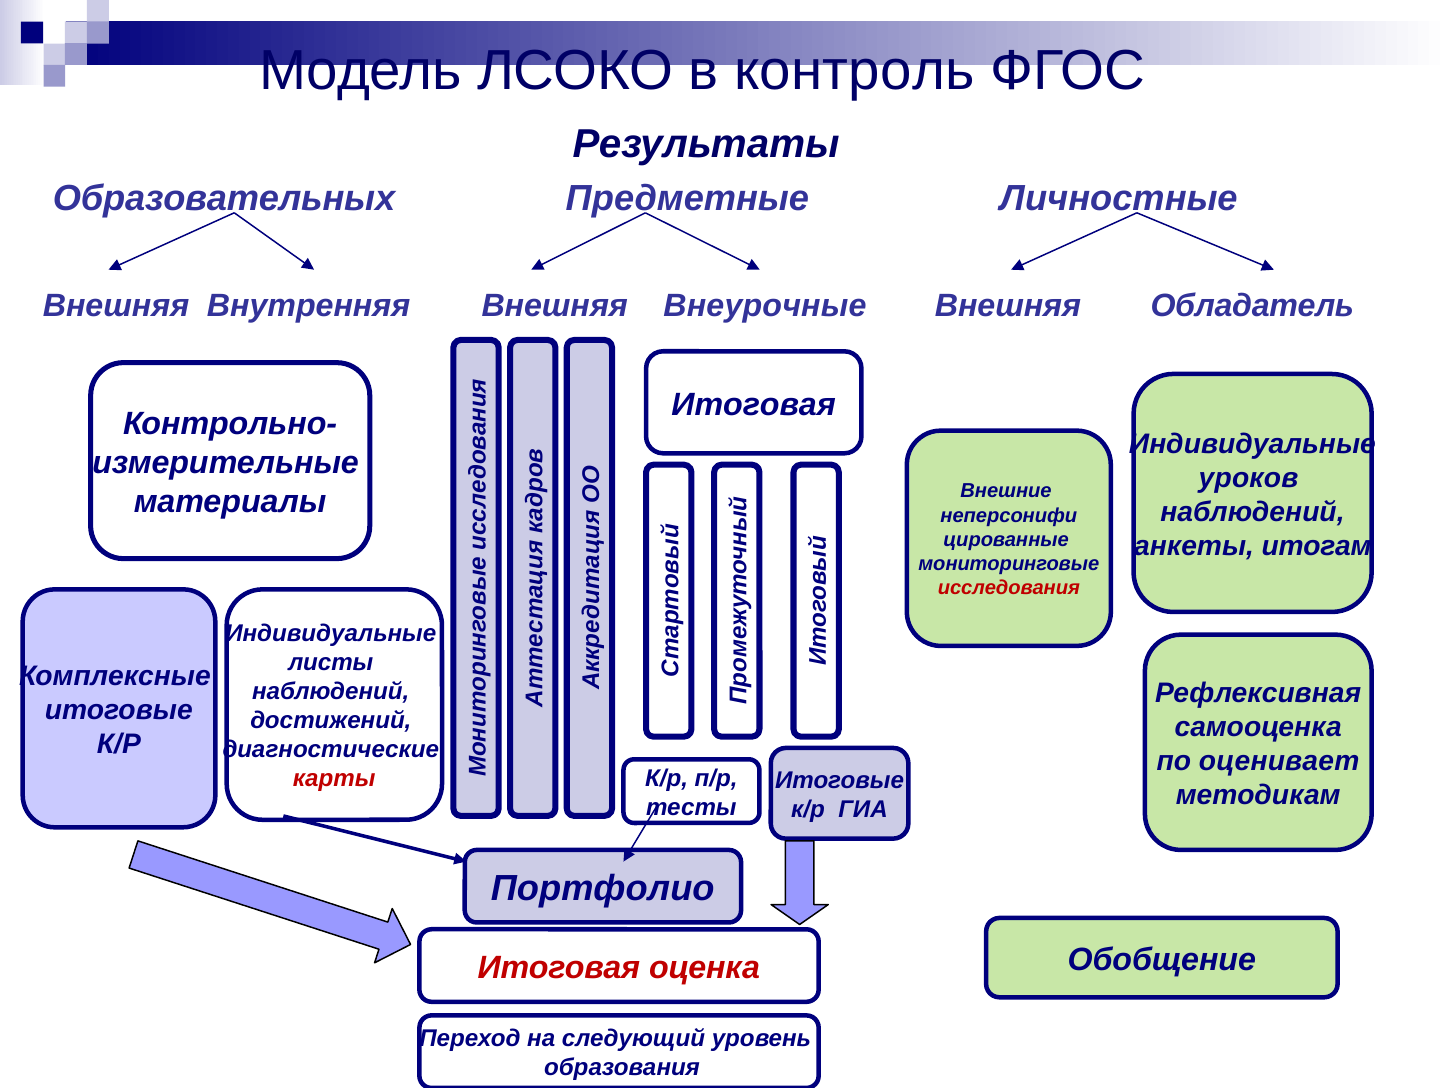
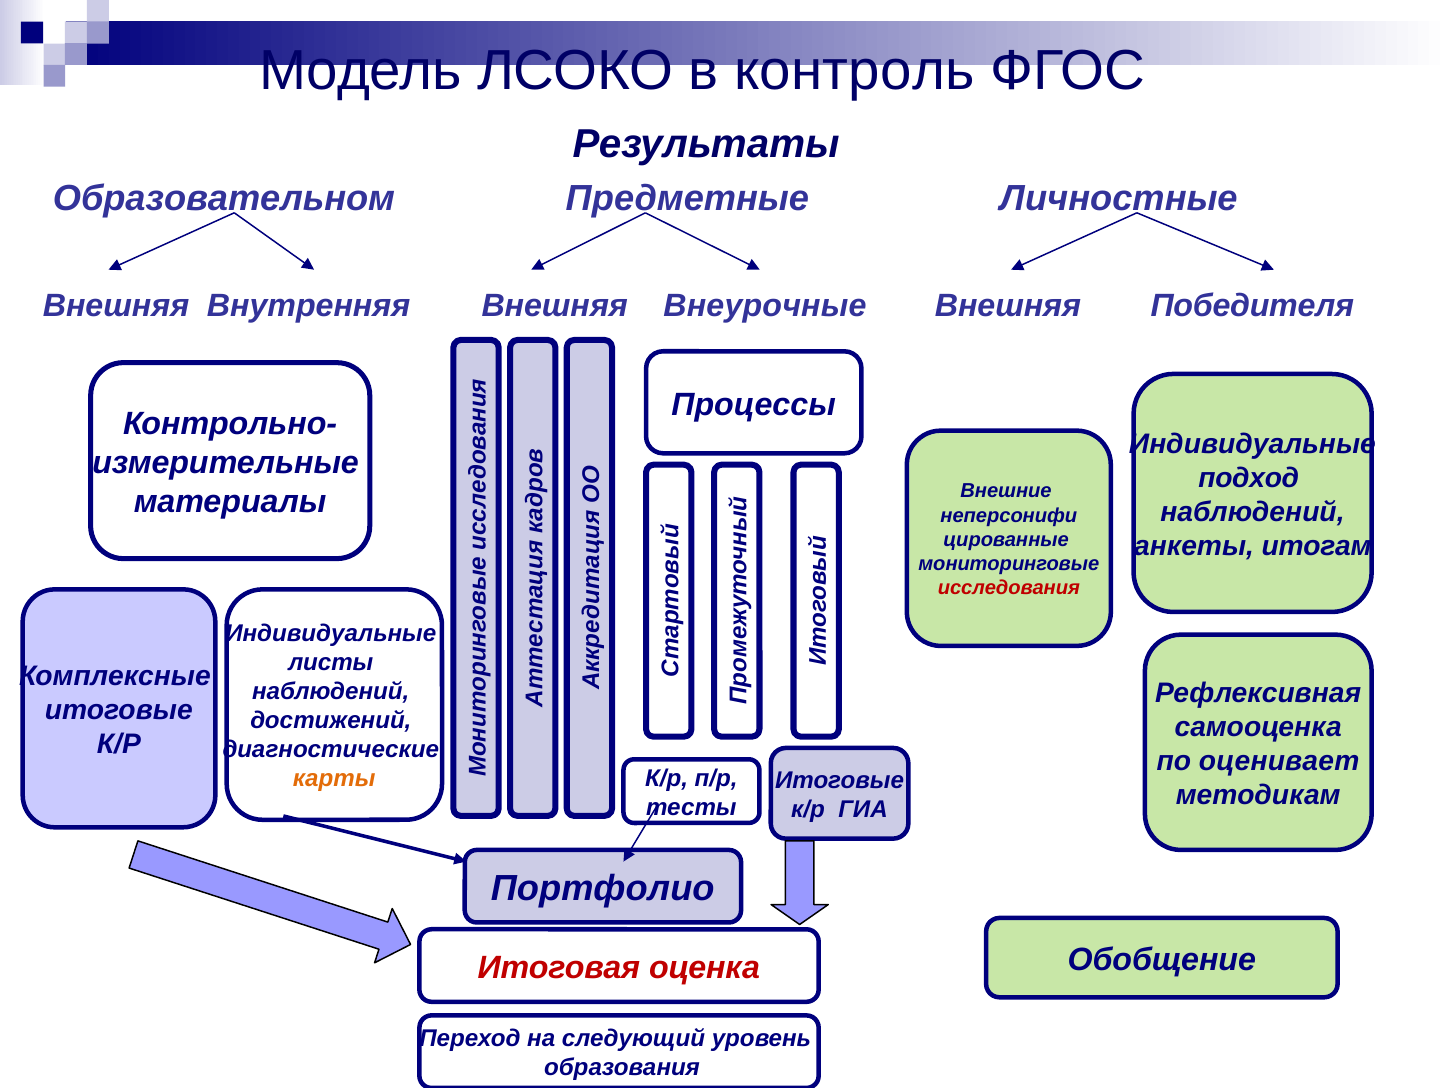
Образовательных: Образовательных -> Образовательном
Обладатель: Обладатель -> Победителя
Итоговая at (754, 405): Итоговая -> Процессы
уроков: уроков -> подход
карты colour: red -> orange
